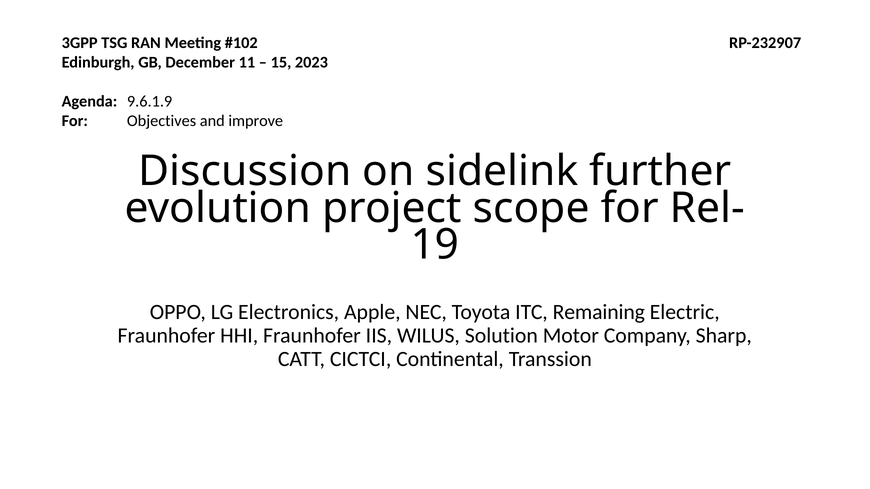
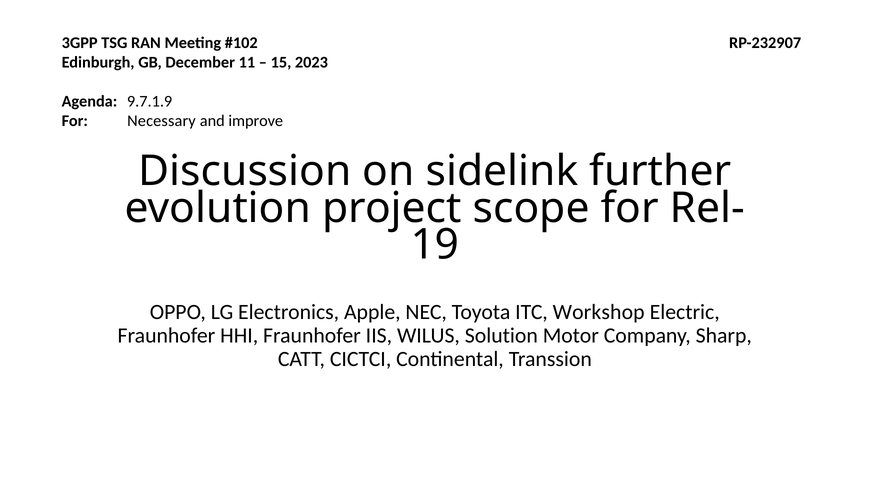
9.6.1.9: 9.6.1.9 -> 9.7.1.9
Objectives: Objectives -> Necessary
Remaining: Remaining -> Workshop
